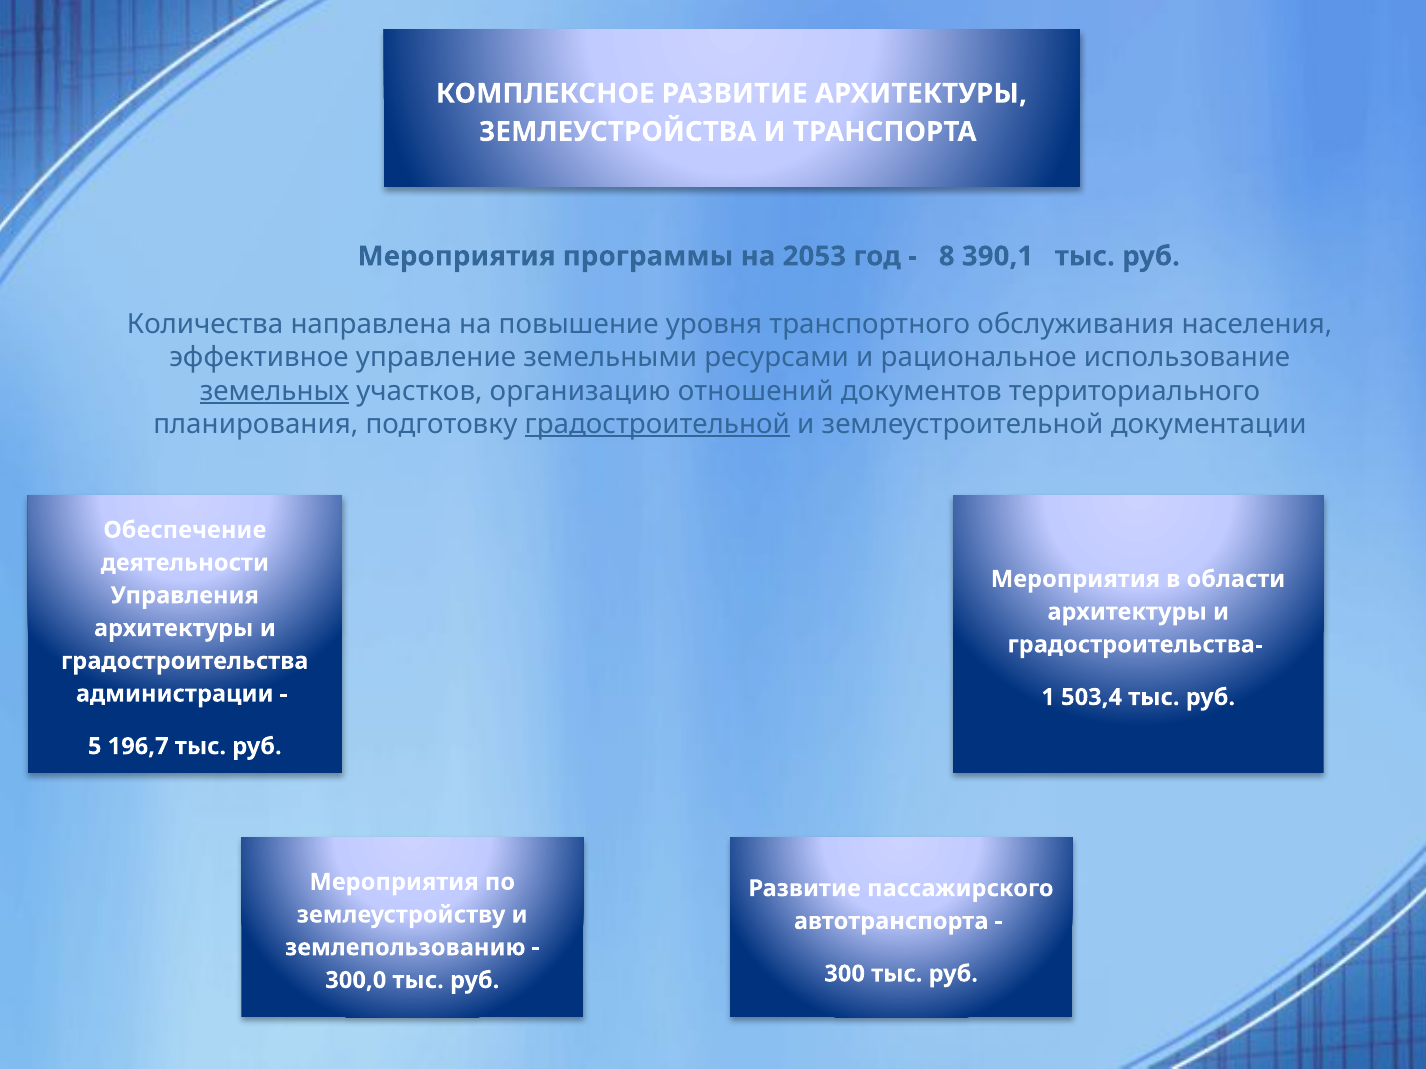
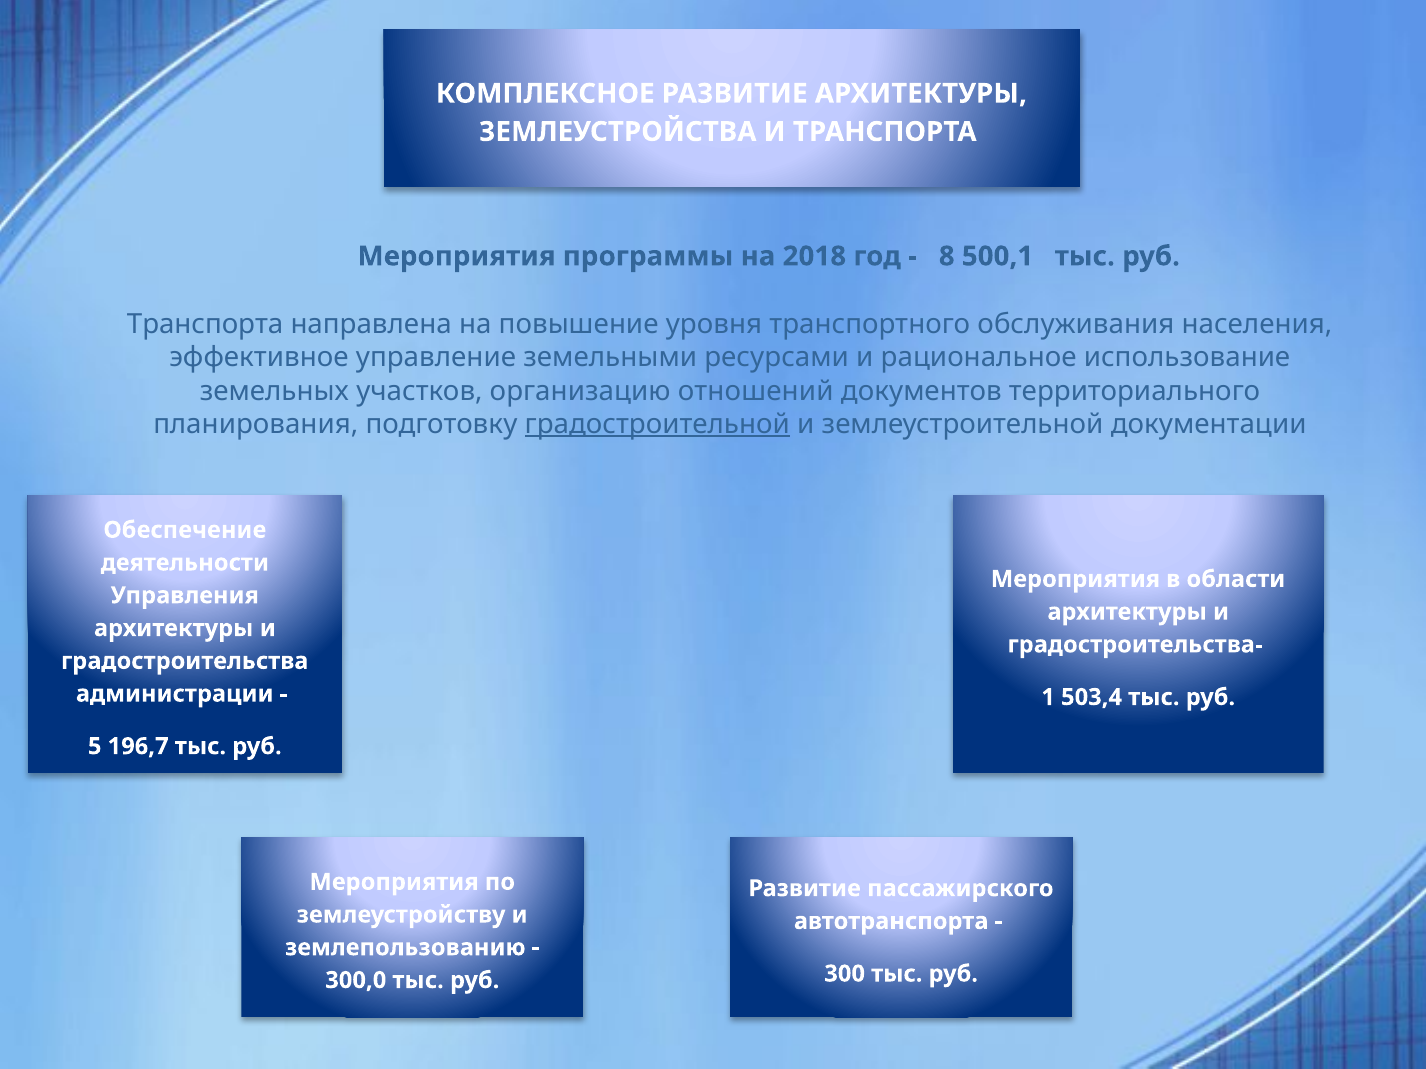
2053: 2053 -> 2018
390,1: 390,1 -> 500,1
Количества at (205, 324): Количества -> Транспорта
земельных underline: present -> none
